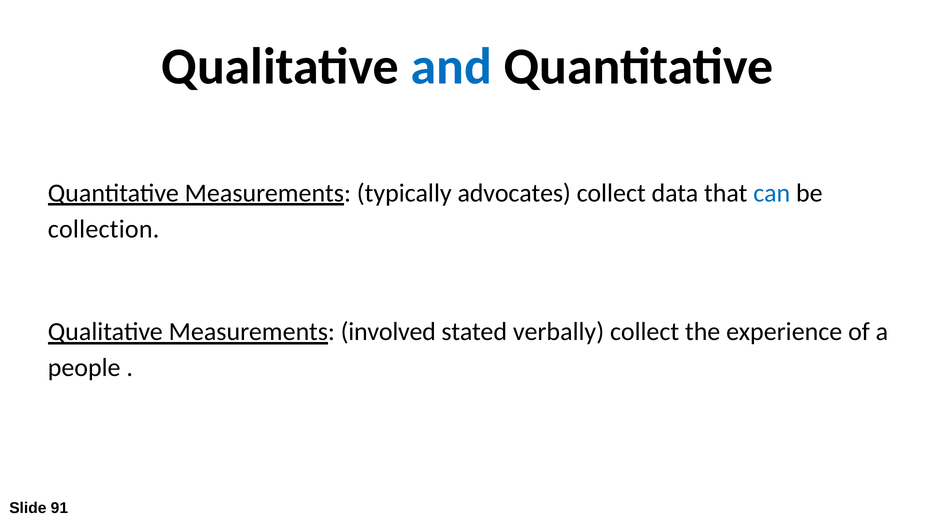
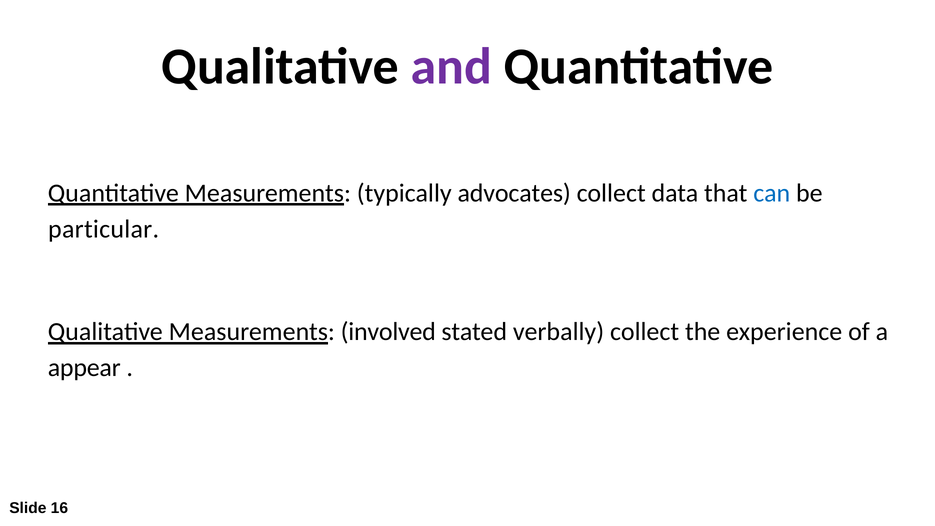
and colour: blue -> purple
collection: collection -> particular
people: people -> appear
91: 91 -> 16
